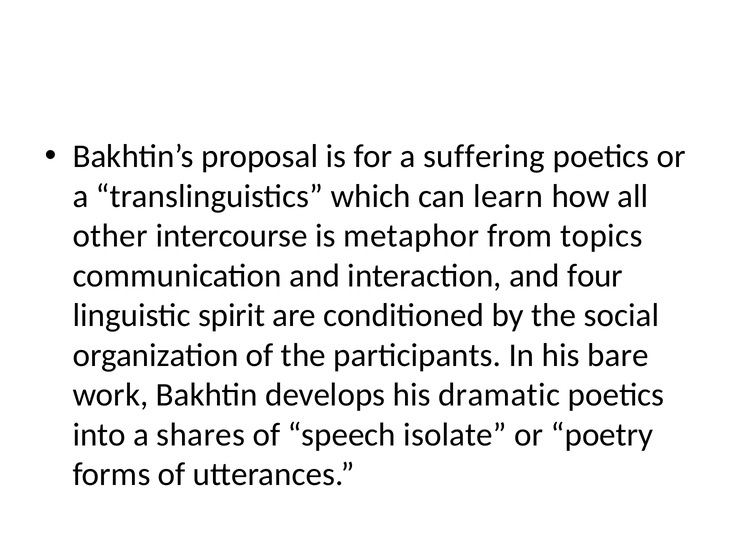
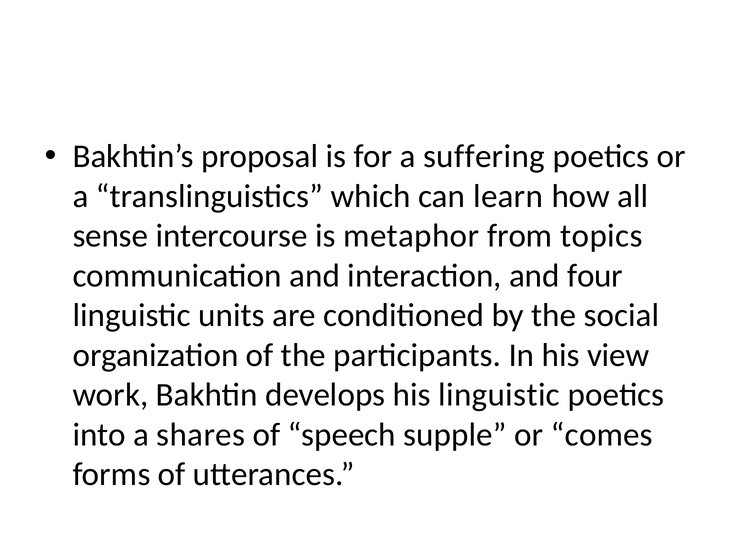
other: other -> sense
spirit: spirit -> units
bare: bare -> view
his dramatic: dramatic -> linguistic
isolate: isolate -> supple
poetry: poetry -> comes
